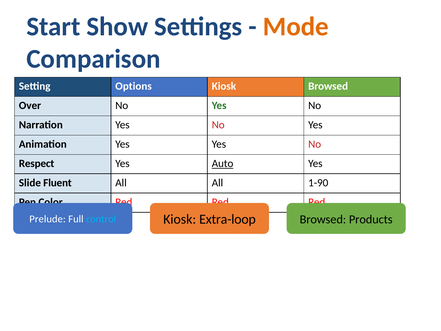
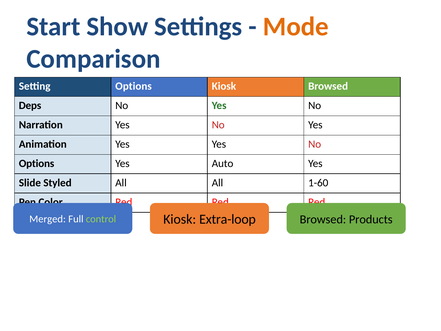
Over: Over -> Deps
Respect at (37, 163): Respect -> Options
Auto underline: present -> none
Fluent: Fluent -> Styled
1-90: 1-90 -> 1-60
Prelude: Prelude -> Merged
control colour: light blue -> light green
